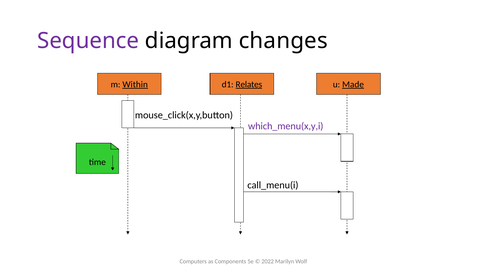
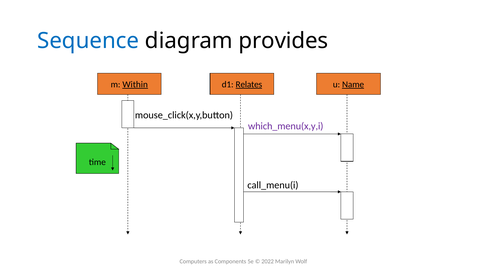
Sequence colour: purple -> blue
changes: changes -> provides
Made: Made -> Name
